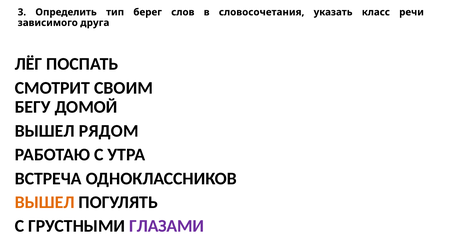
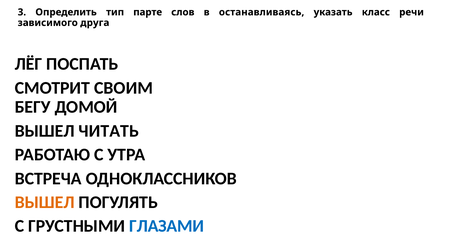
берег: берег -> парте
словосочетания: словосочетания -> останавливаясь
РЯДОМ: РЯДОМ -> ЧИТАТЬ
ГЛАЗАМИ colour: purple -> blue
